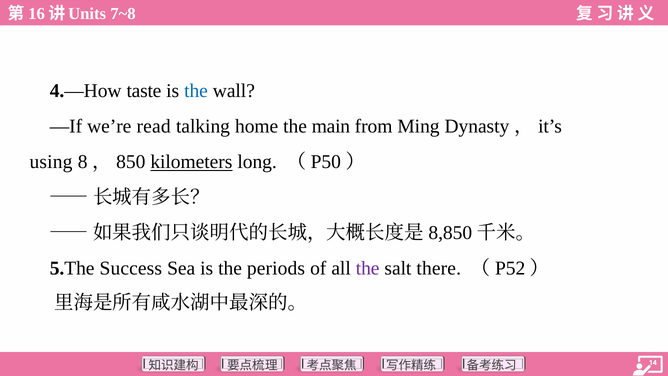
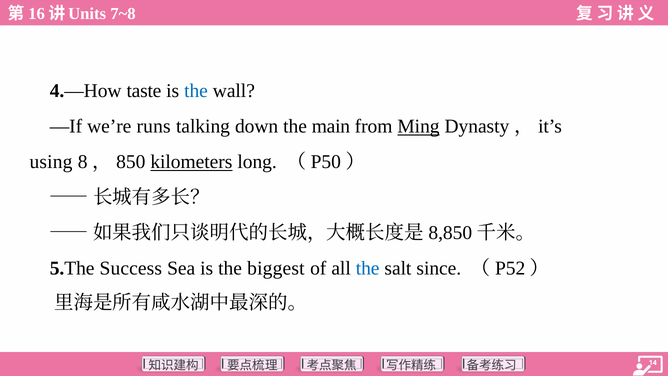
read: read -> runs
home: home -> down
Ming underline: none -> present
periods: periods -> biggest
the at (368, 268) colour: purple -> blue
there: there -> since
